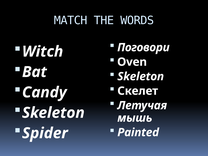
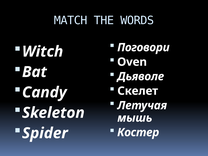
Skeleton at (141, 76): Skeleton -> Дьяволе
Painted: Painted -> Костер
